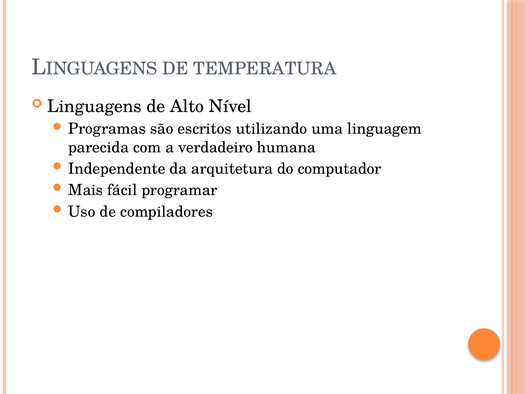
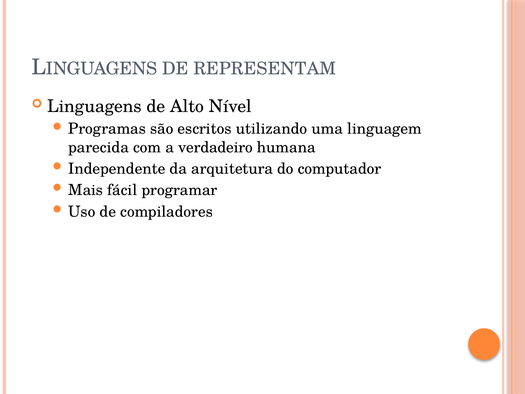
TEMPERATURA: TEMPERATURA -> REPRESENTAM
